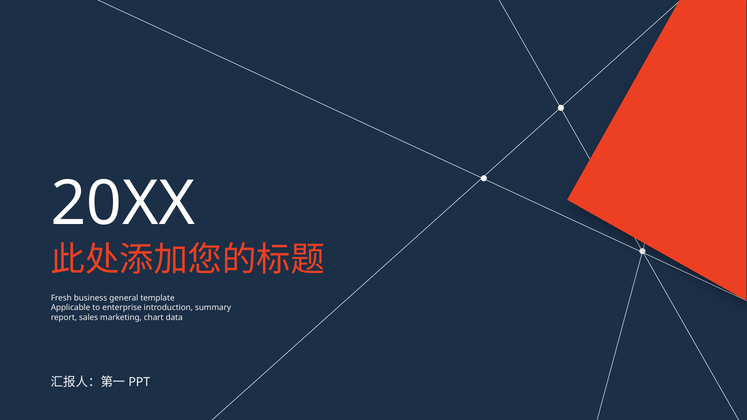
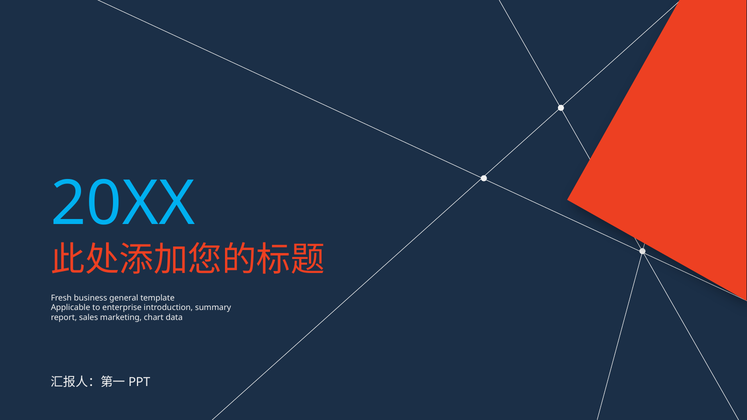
20XX colour: white -> light blue
